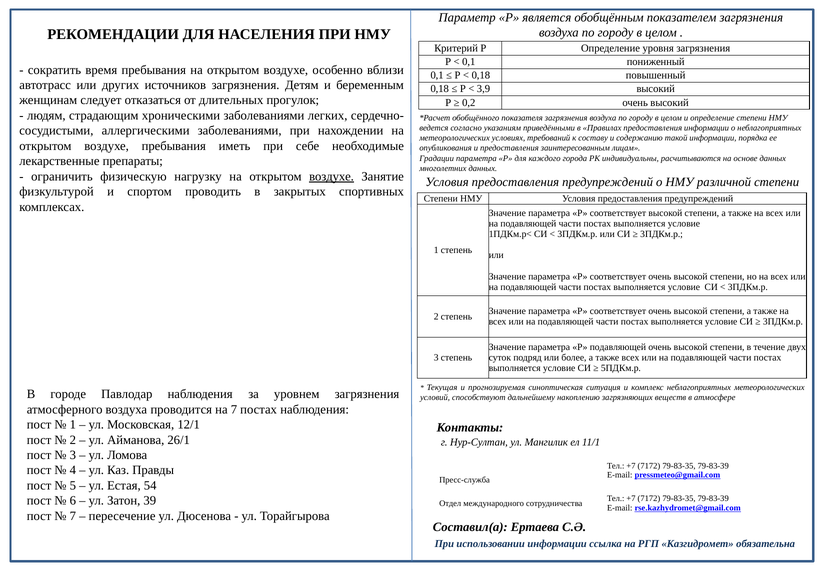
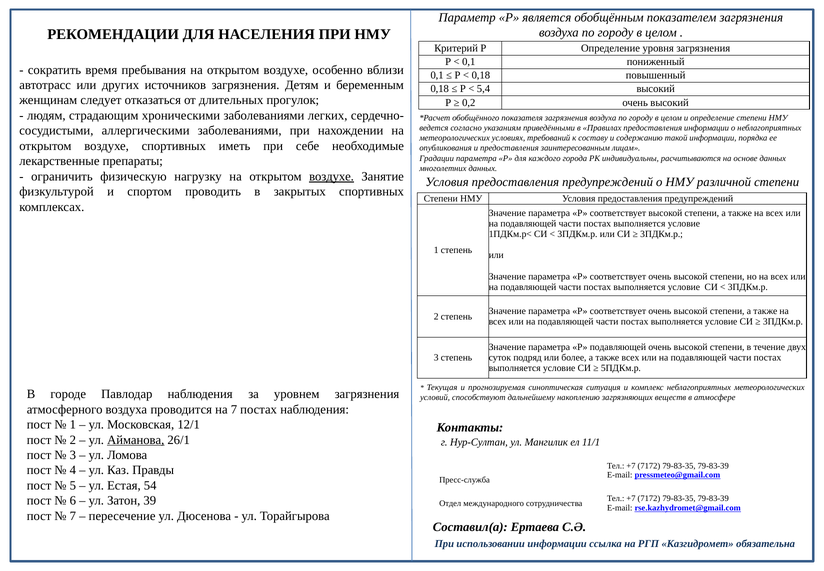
3,9: 3,9 -> 5,4
воздухе пребывания: пребывания -> спортивных
Айманова underline: none -> present
